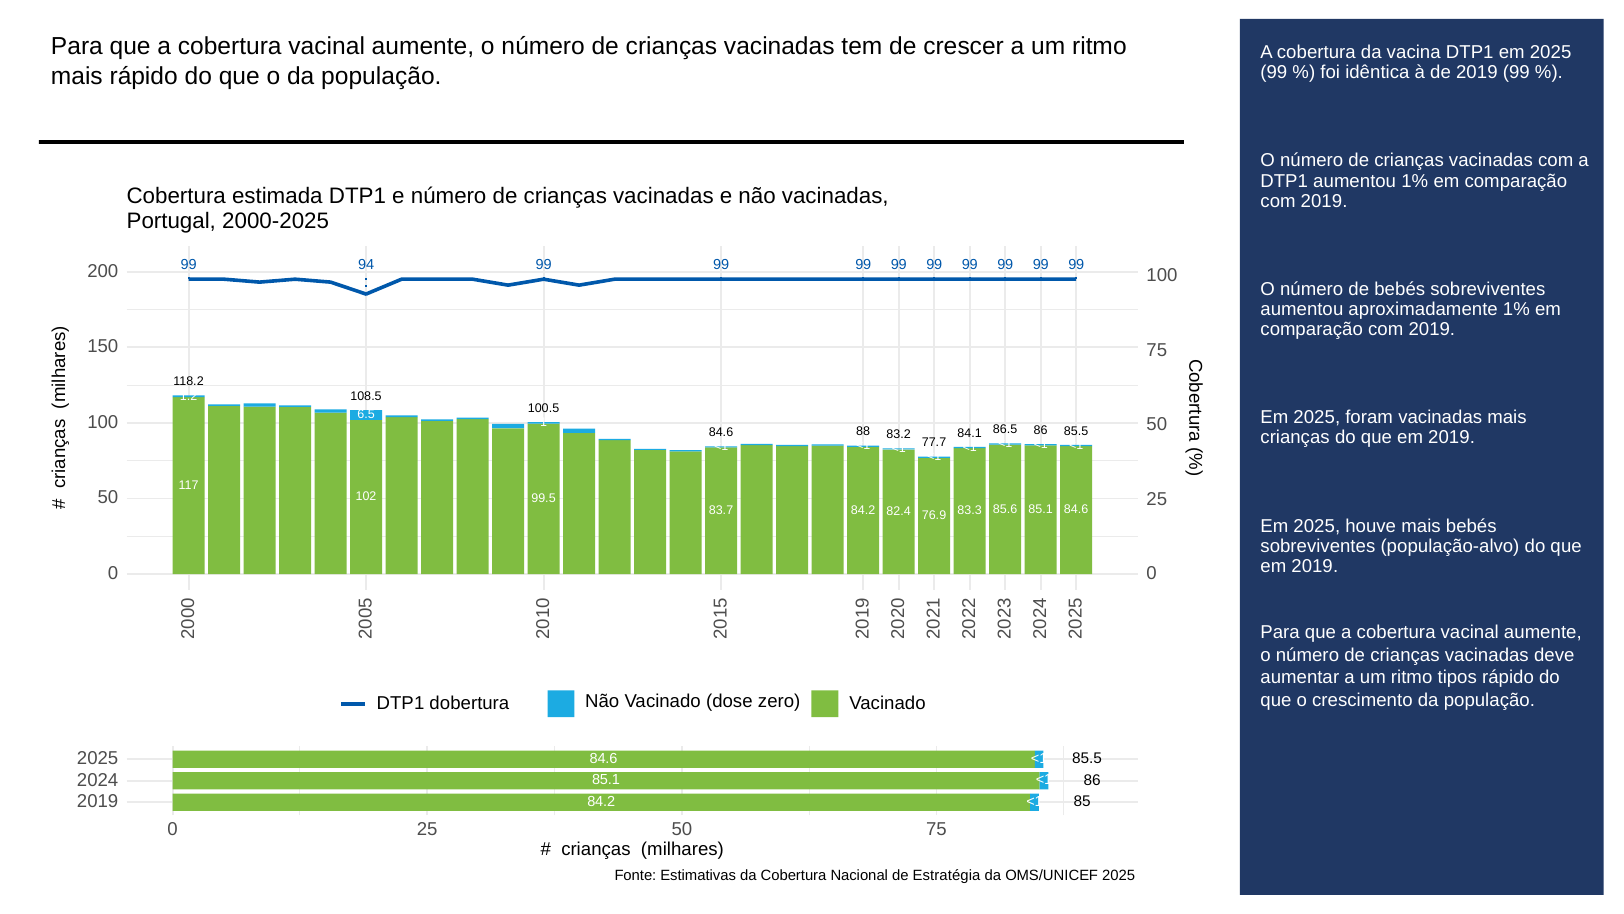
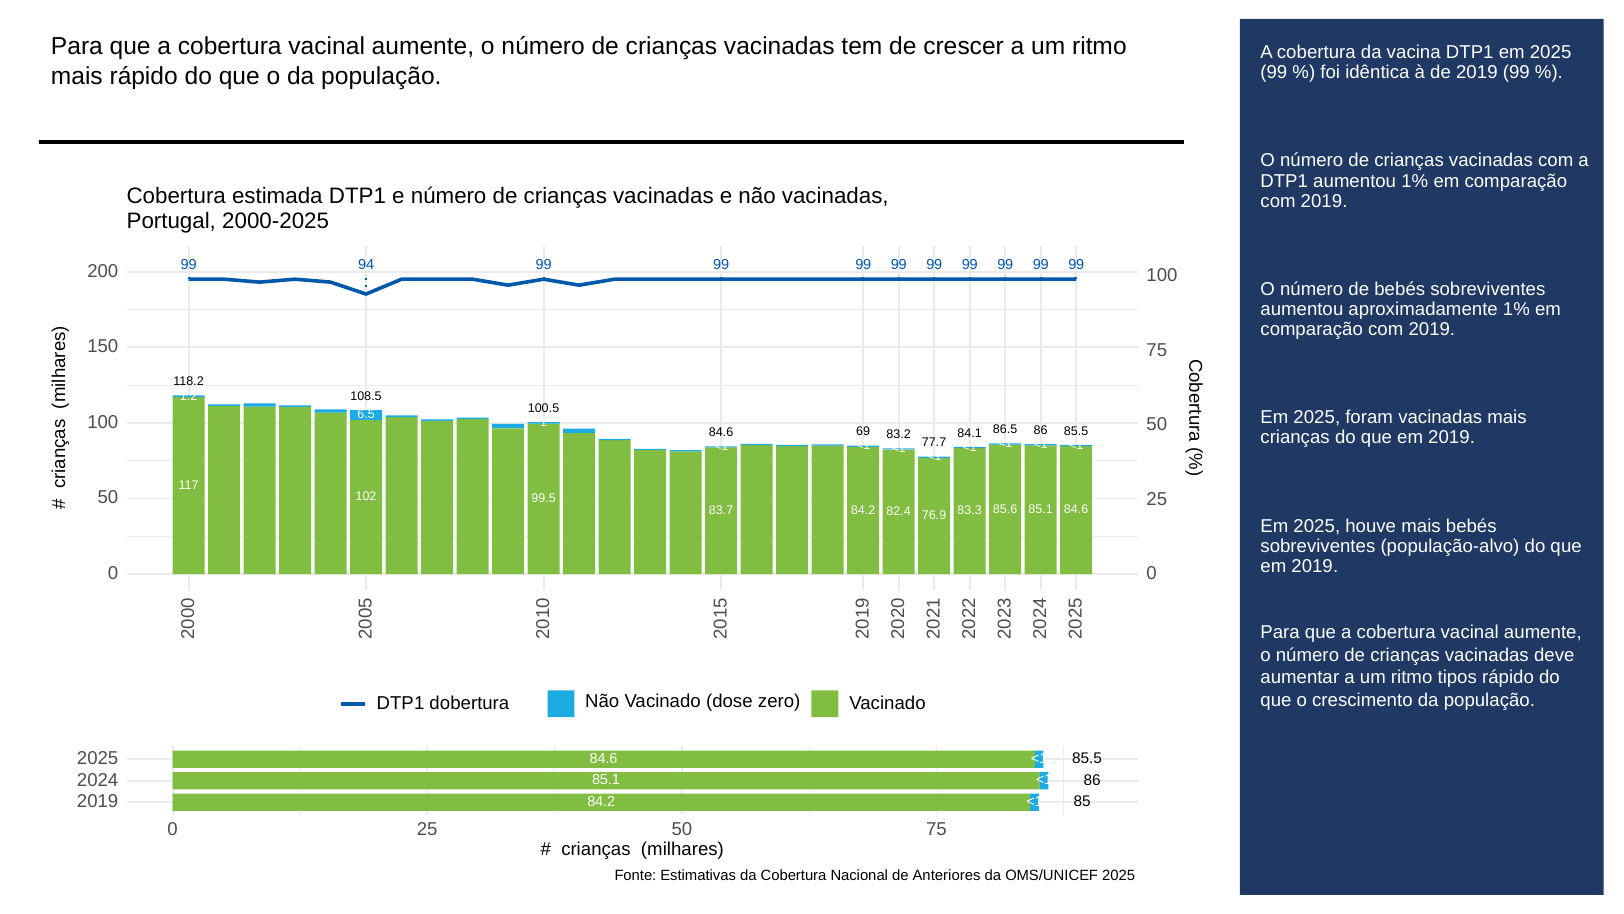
88: 88 -> 69
Estratégia: Estratégia -> Anteriores
